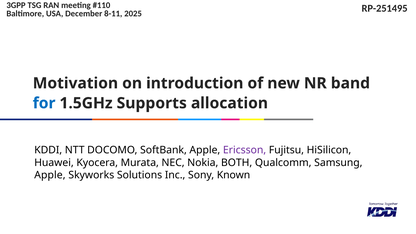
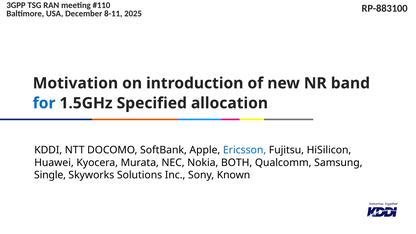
RP-251495: RP-251495 -> RP-883100
Supports: Supports -> Specified
Ericsson colour: purple -> blue
Apple at (50, 175): Apple -> Single
